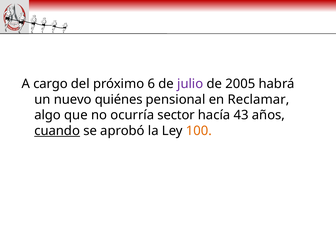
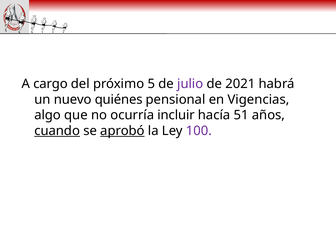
6: 6 -> 5
2005: 2005 -> 2021
Reclamar: Reclamar -> Vigencias
sector: sector -> incluir
43: 43 -> 51
aprobó underline: none -> present
100 colour: orange -> purple
